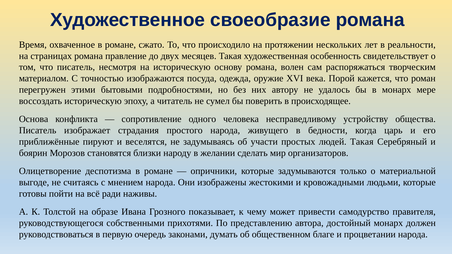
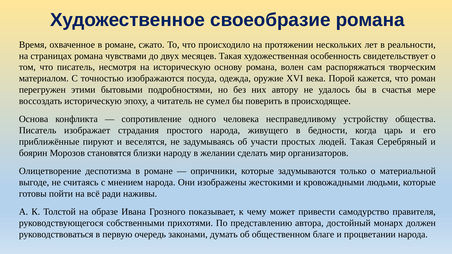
правление: правление -> чувствами
в монарх: монарх -> счастья
